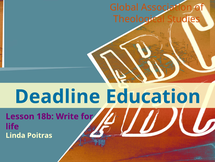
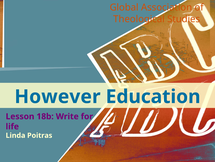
Deadline: Deadline -> However
